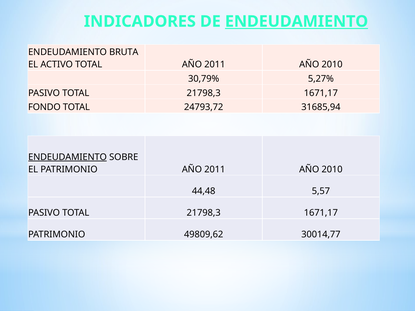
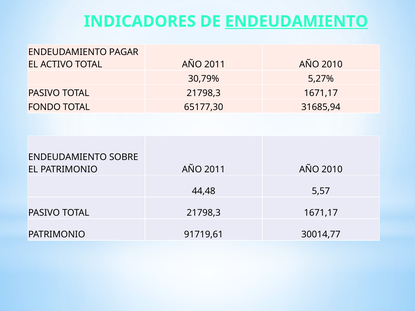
BRUTA: BRUTA -> PAGAR
24793,72: 24793,72 -> 65177,30
ENDEUDAMIENTO at (68, 157) underline: present -> none
49809,62: 49809,62 -> 91719,61
